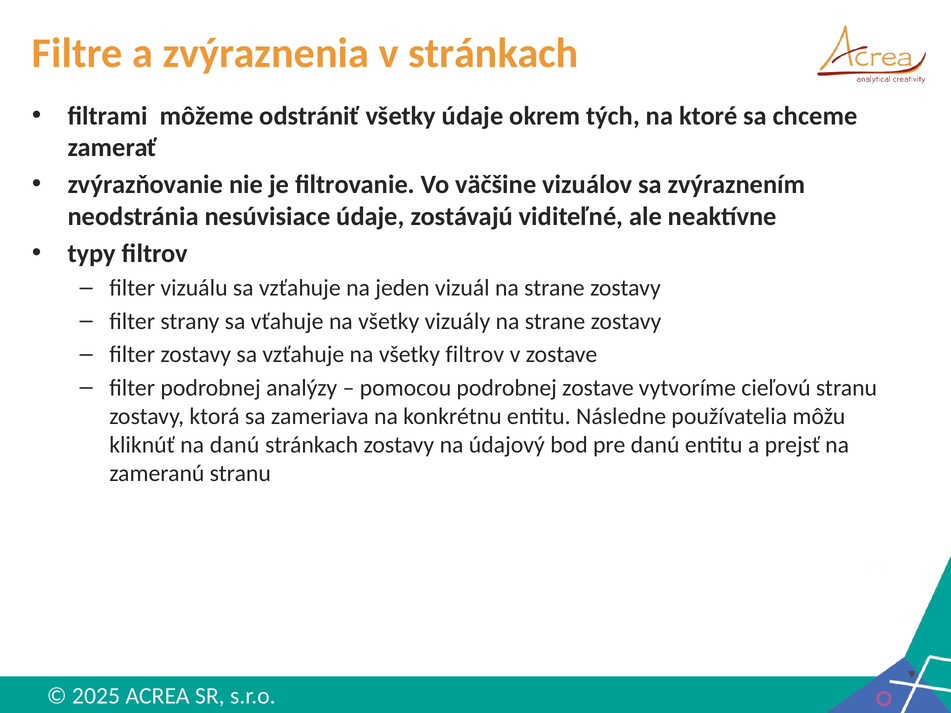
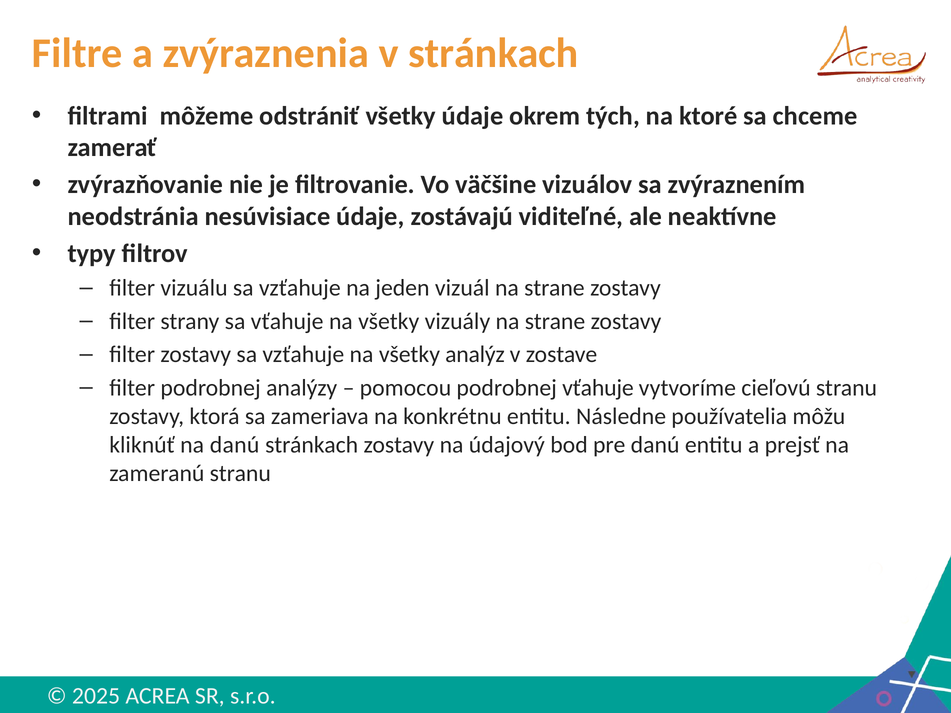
všetky filtrov: filtrov -> analýz
podrobnej zostave: zostave -> vťahuje
